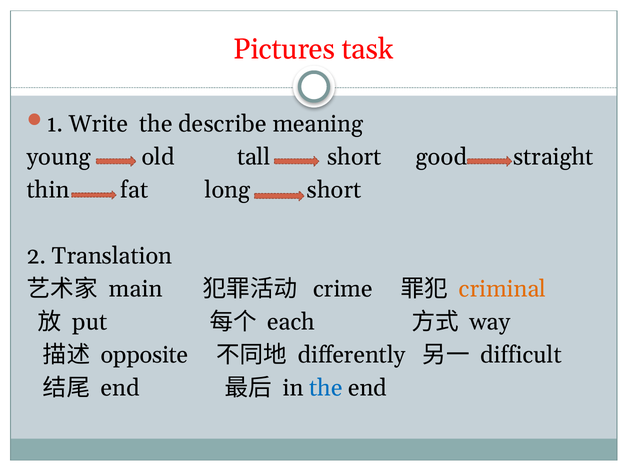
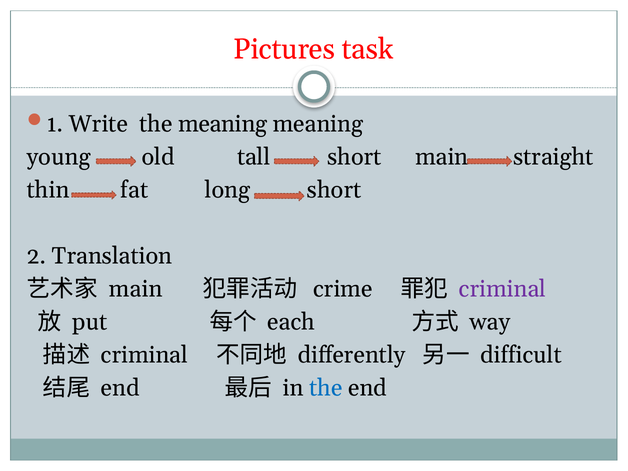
the describe: describe -> meaning
short good: good -> main
criminal at (503, 289) colour: orange -> purple
opposite at (145, 355): opposite -> criminal
